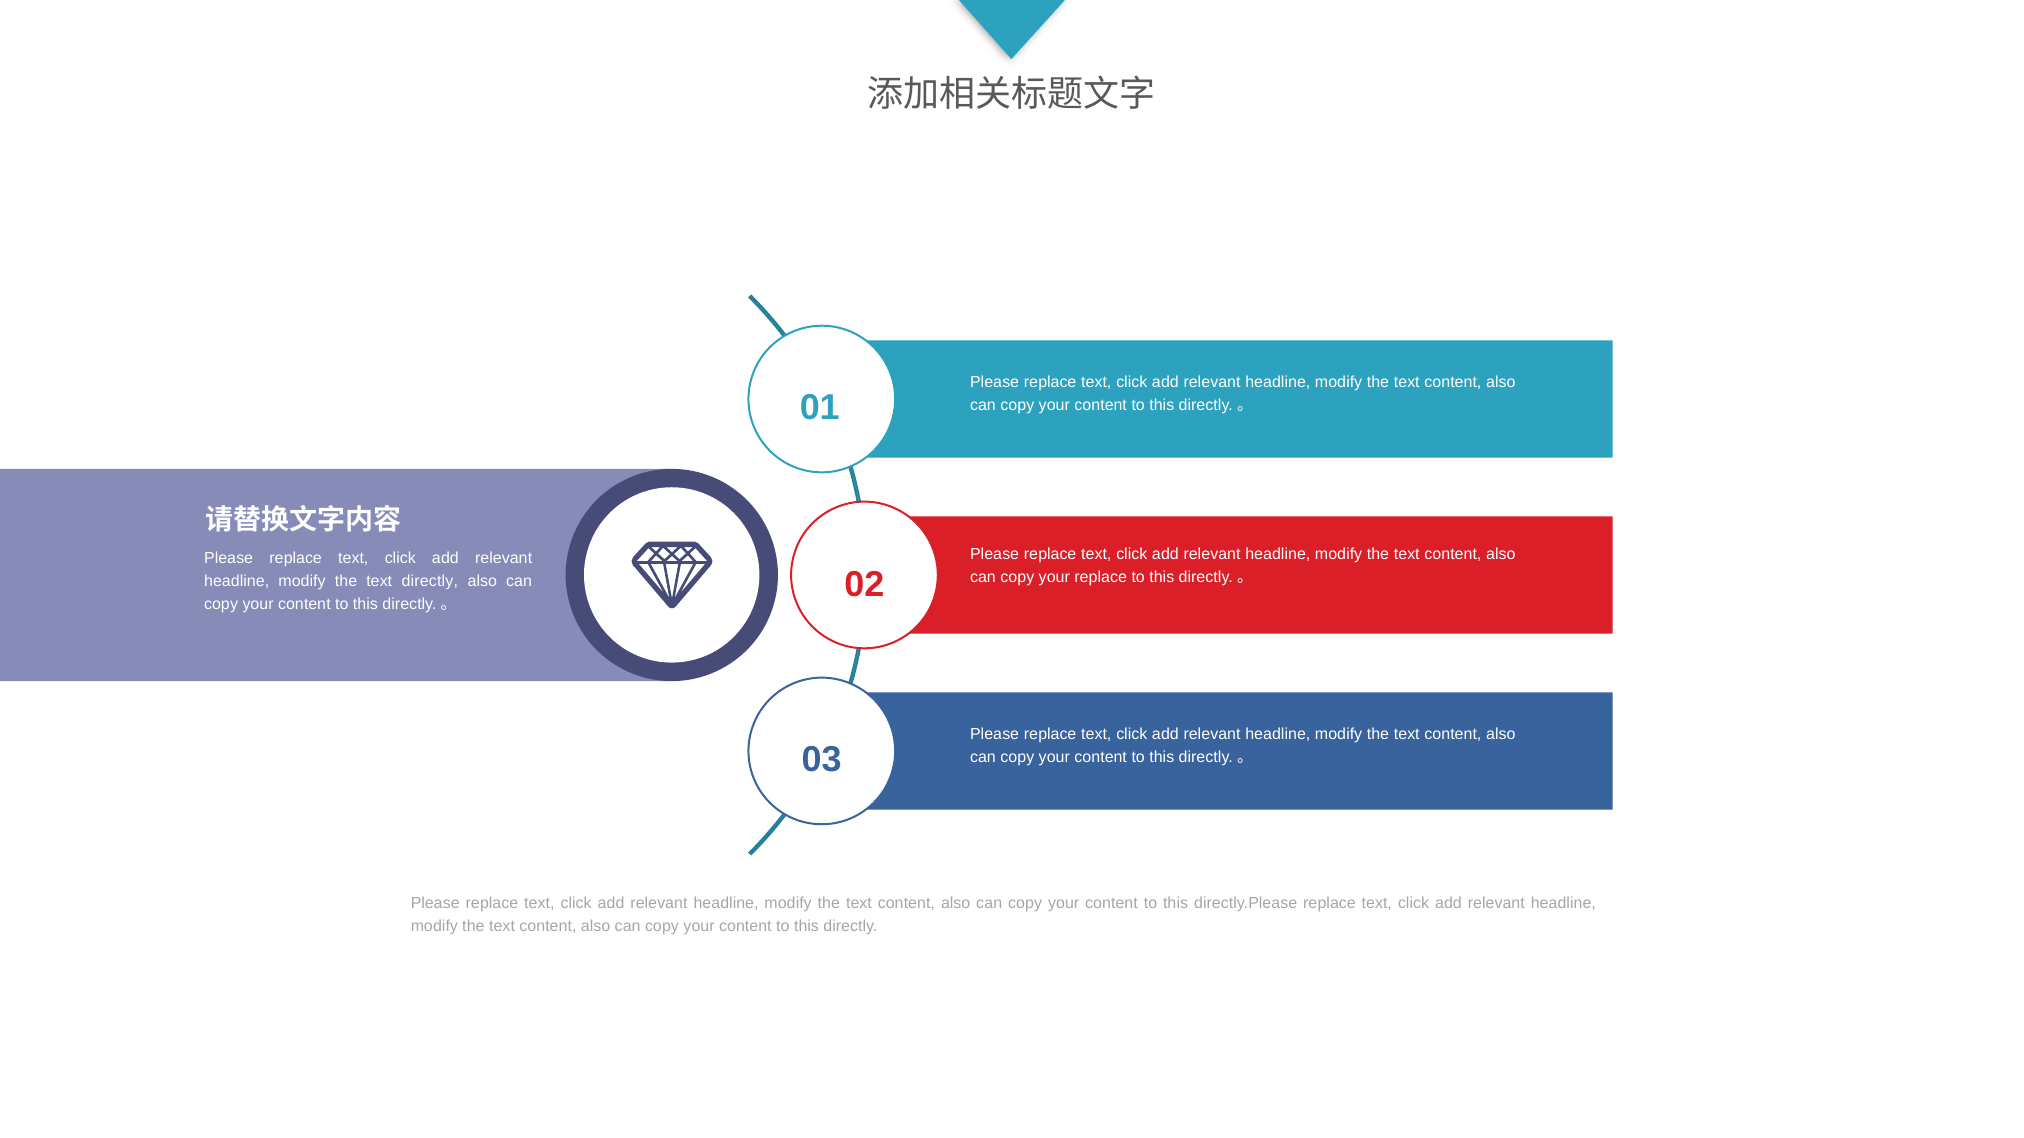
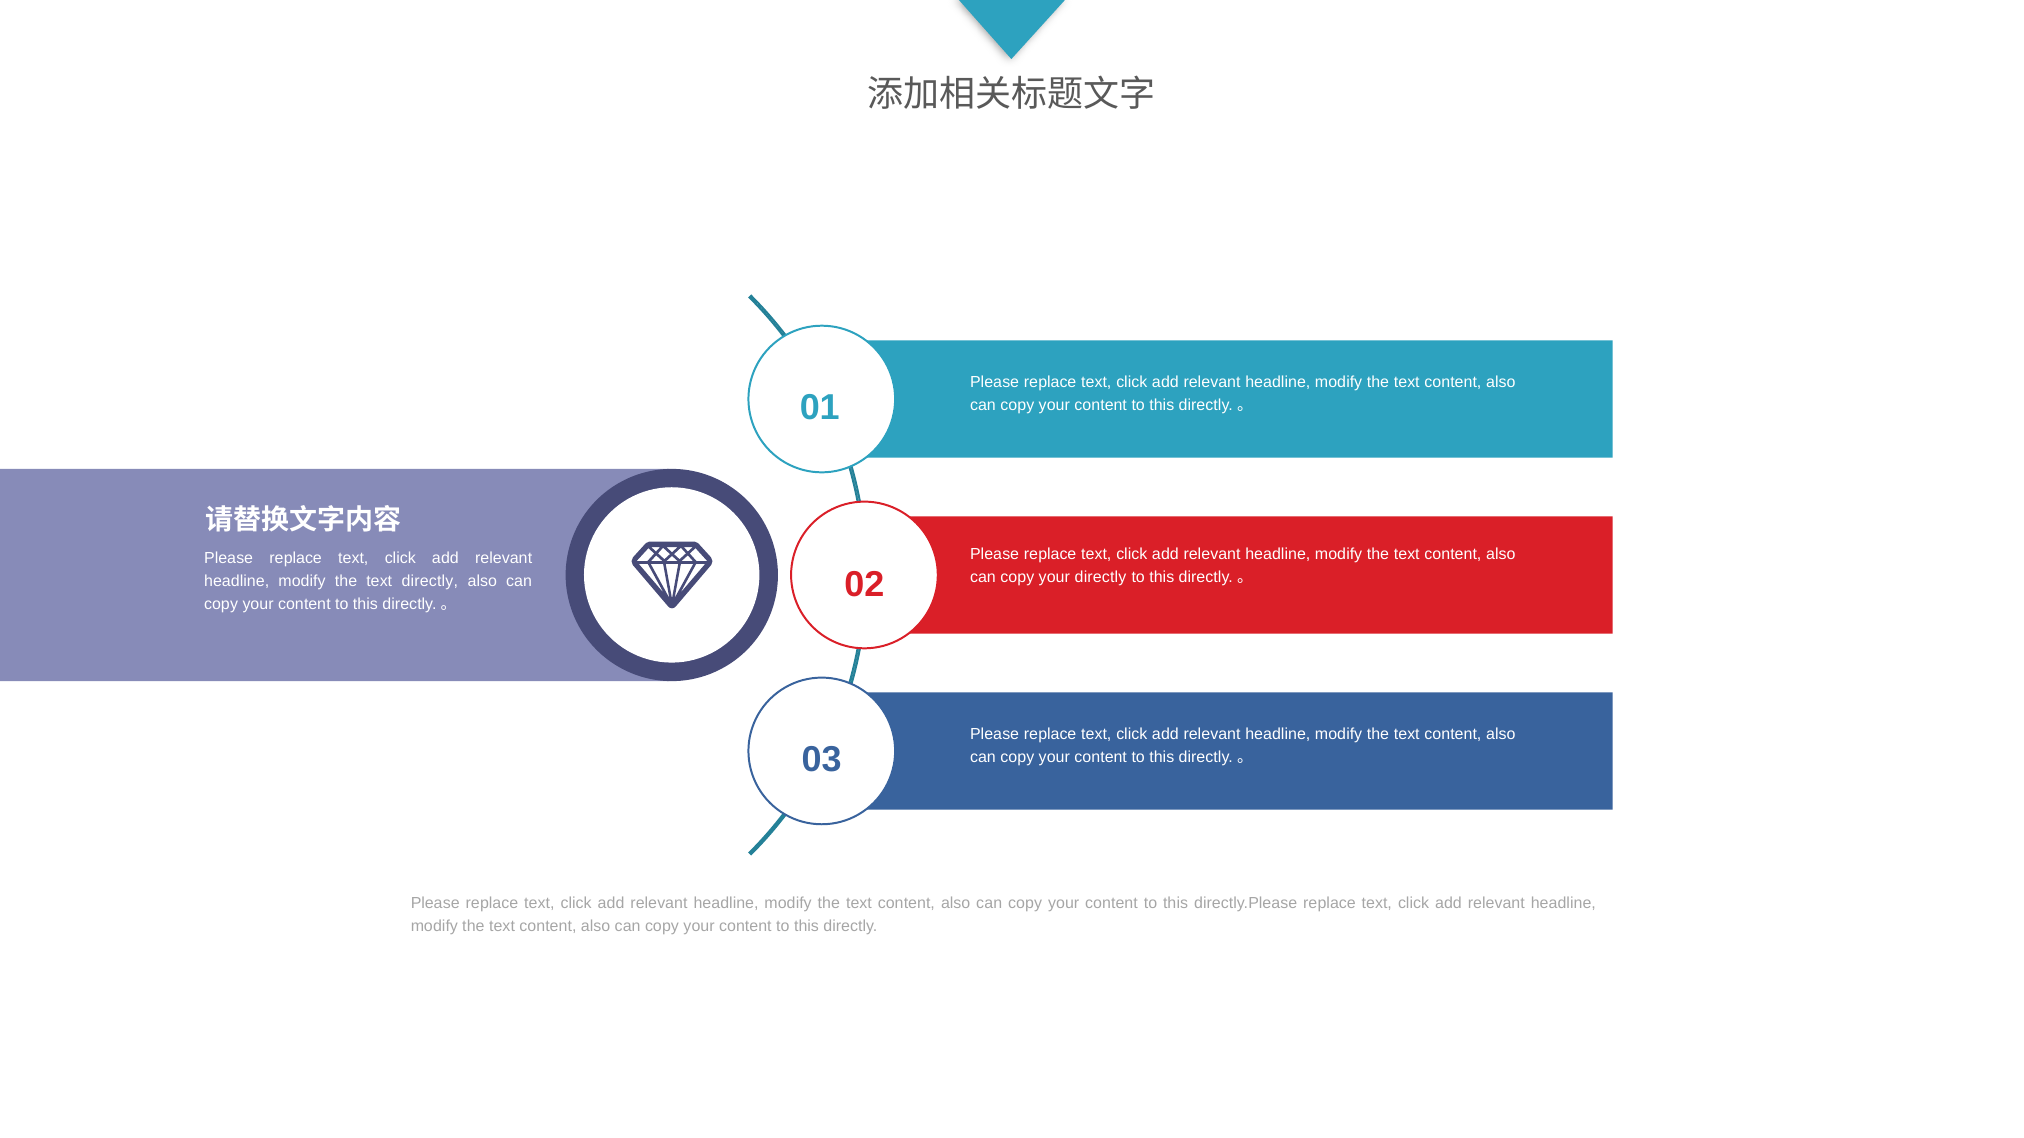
your replace: replace -> directly
